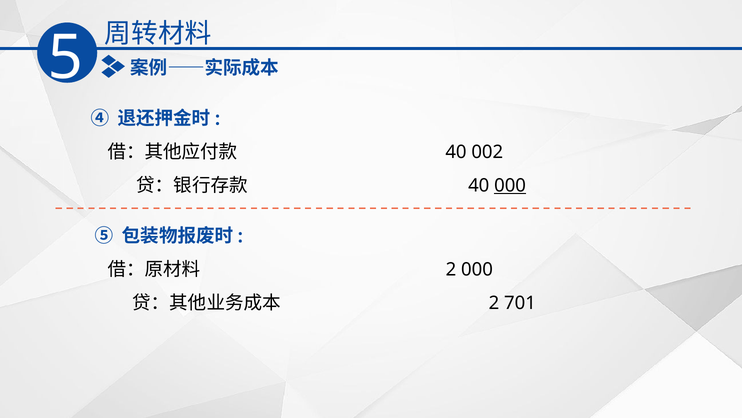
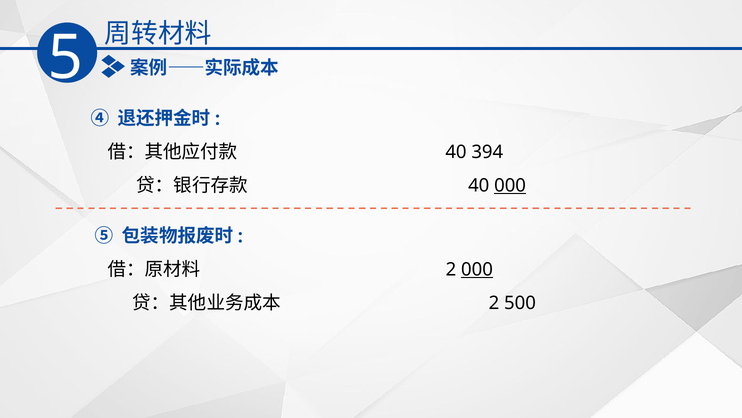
002: 002 -> 394
000 at (477, 269) underline: none -> present
701: 701 -> 500
